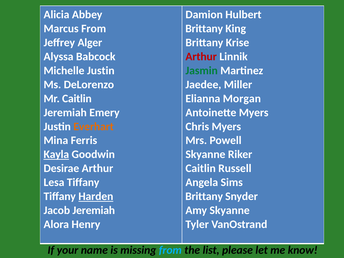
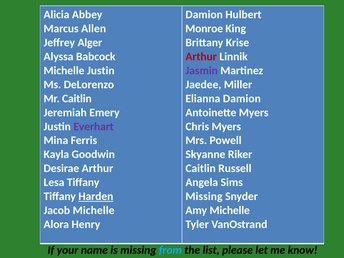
Marcus From: From -> Allen
Brittany at (204, 29): Brittany -> Monroe
Jasmin colour: green -> purple
Elianna Morgan: Morgan -> Damion
Everhart colour: orange -> purple
Kayla underline: present -> none
Brittany at (204, 196): Brittany -> Missing
Jacob Jeremiah: Jeremiah -> Michelle
Amy Skyanne: Skyanne -> Michelle
